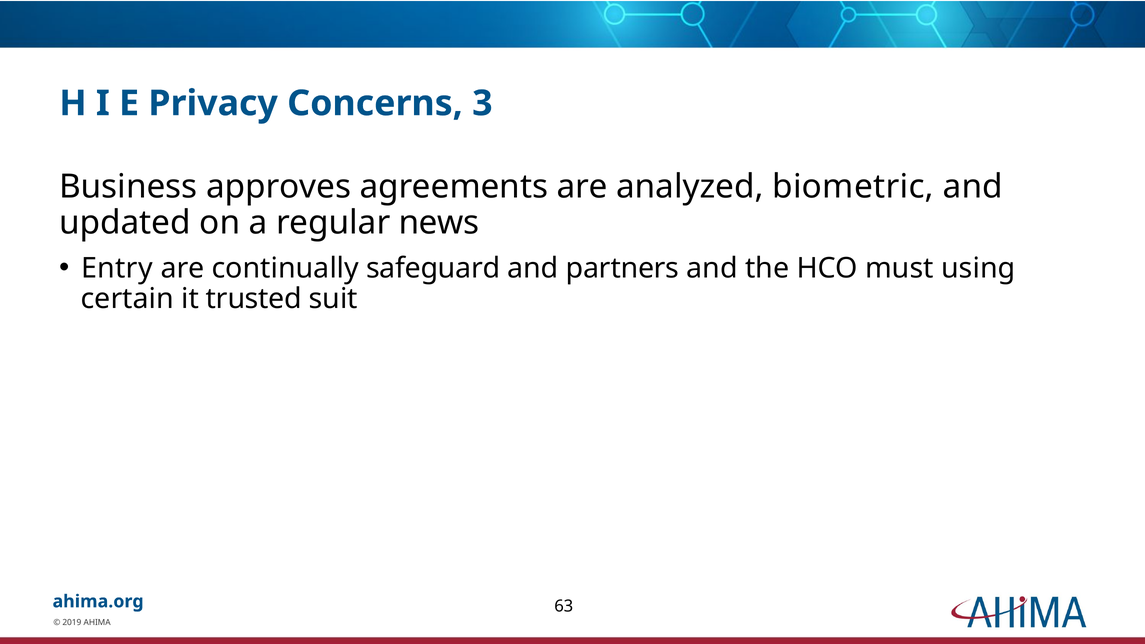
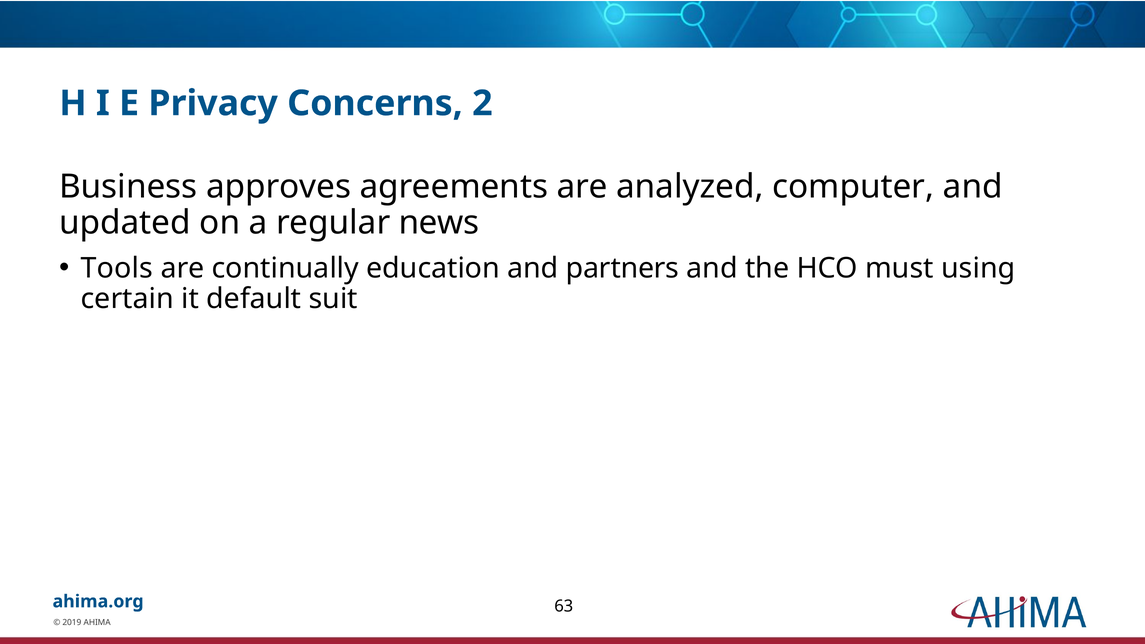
3: 3 -> 2
biometric: biometric -> computer
Entry: Entry -> Tools
safeguard: safeguard -> education
trusted: trusted -> default
